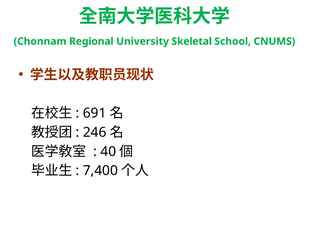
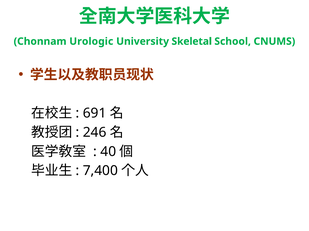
Regional: Regional -> Urologic
